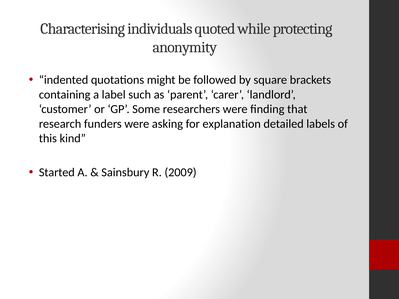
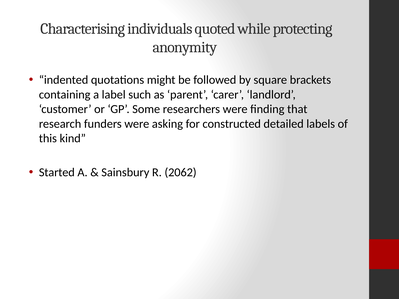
explanation: explanation -> constructed
2009: 2009 -> 2062
